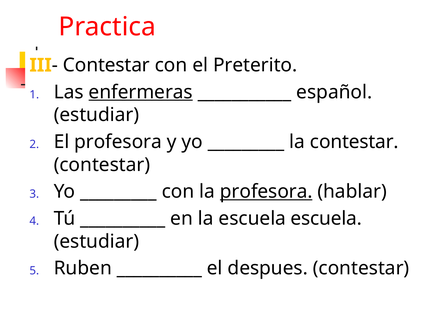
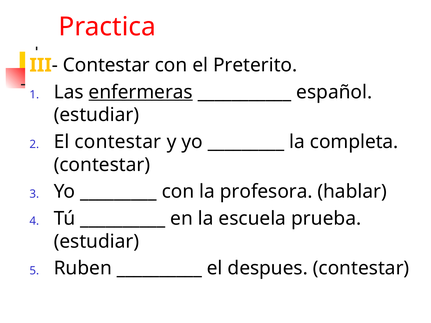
El profesora: profesora -> contestar
la contestar: contestar -> completa
profesora at (266, 192) underline: present -> none
escuela escuela: escuela -> prueba
